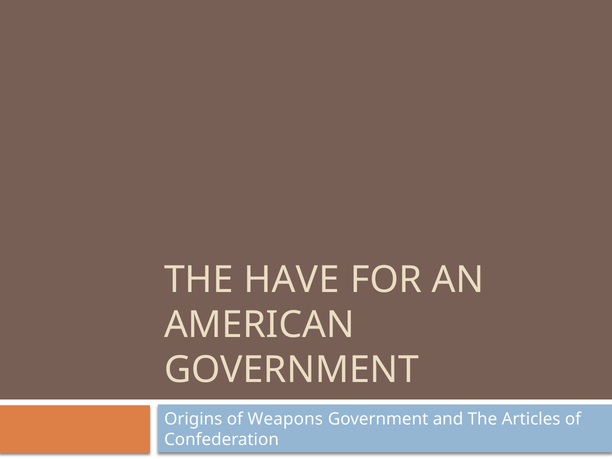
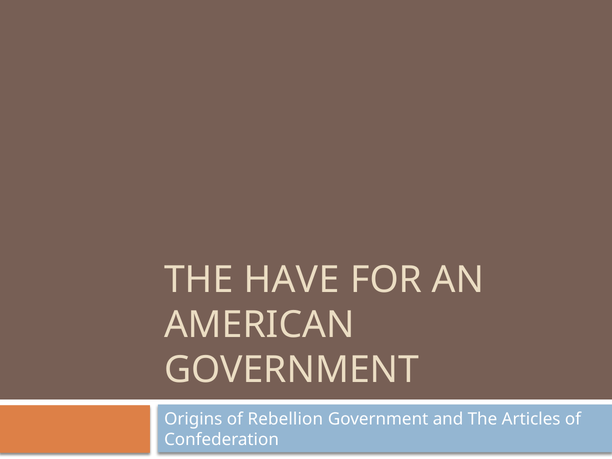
Weapons: Weapons -> Rebellion
